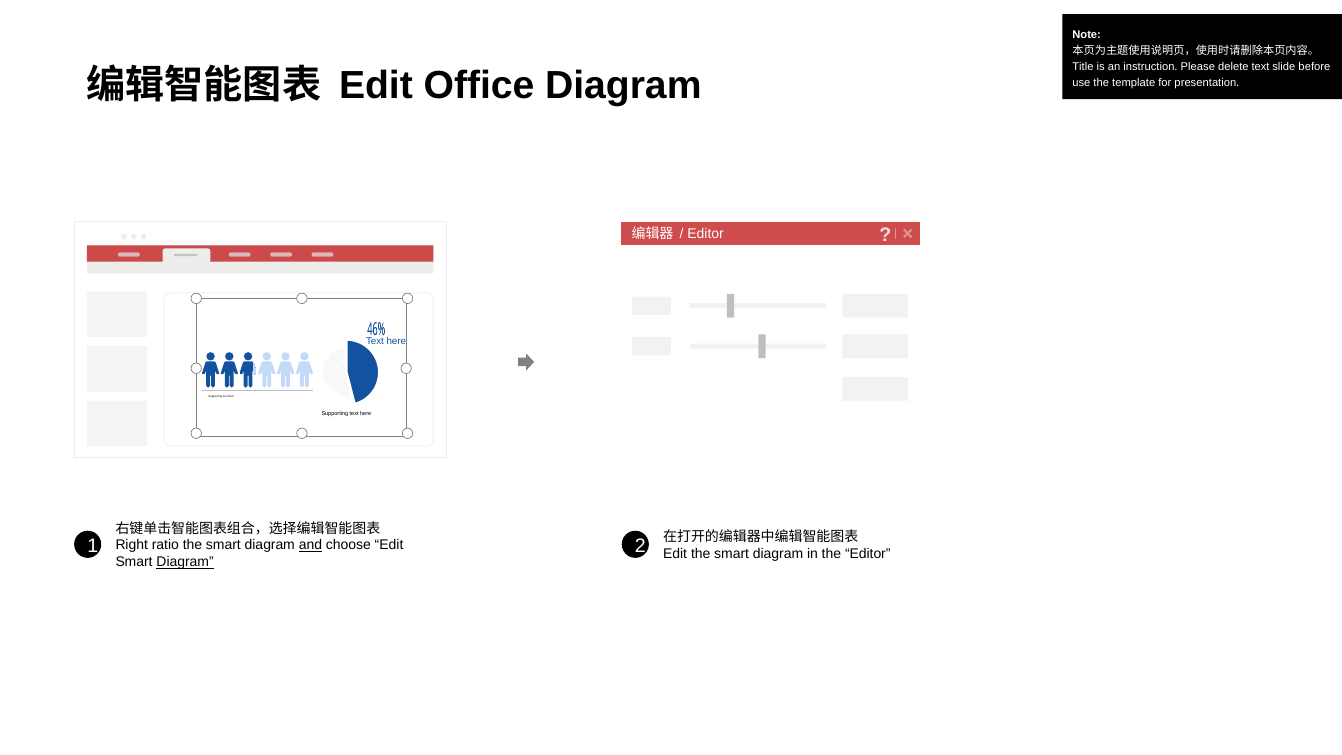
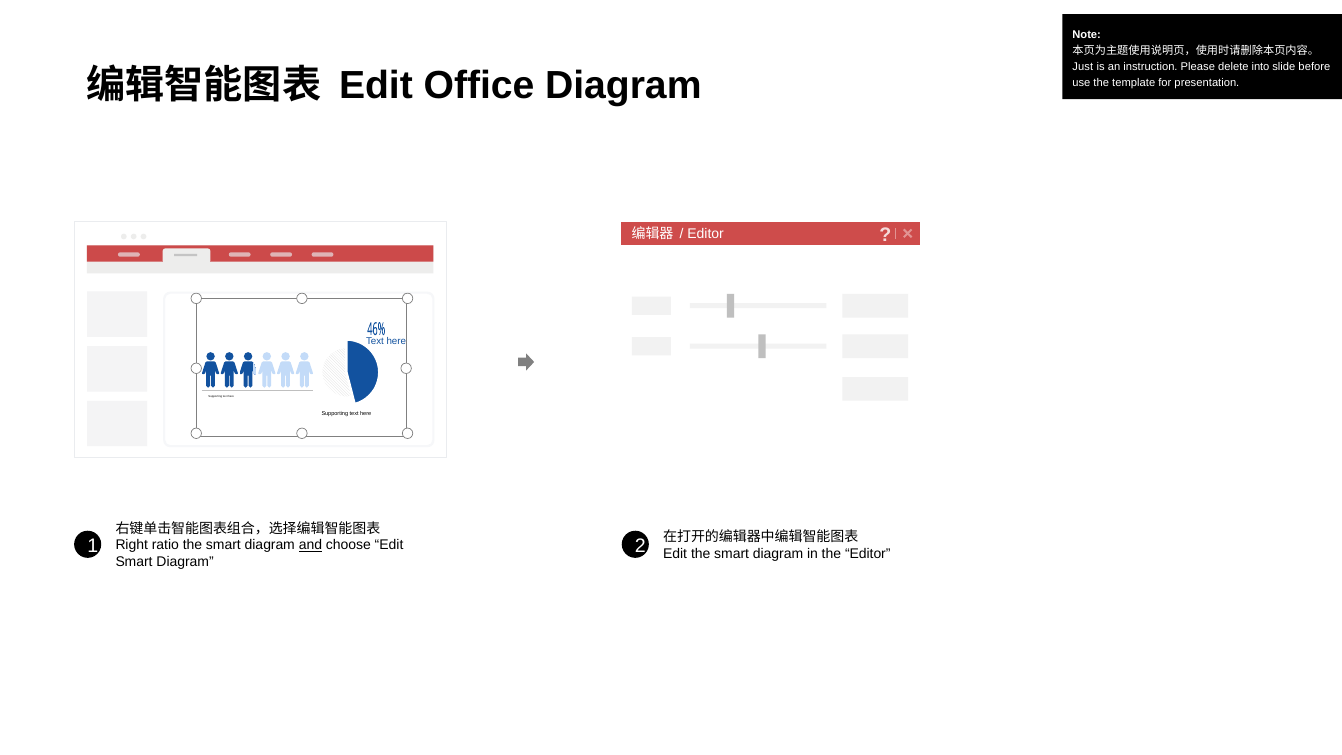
Title: Title -> Just
delete text: text -> into
Diagram at (185, 562) underline: present -> none
